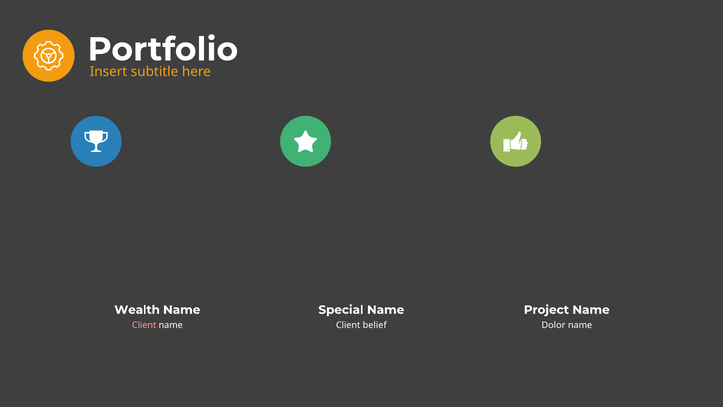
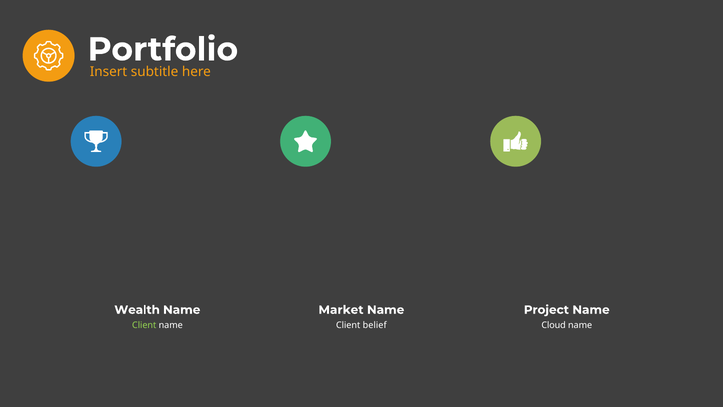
Special: Special -> Market
Client at (144, 325) colour: pink -> light green
Dolor: Dolor -> Cloud
